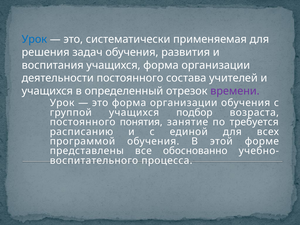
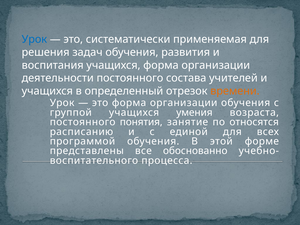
времени colour: purple -> orange
подбор: подбор -> умения
требуется: требуется -> относятся
